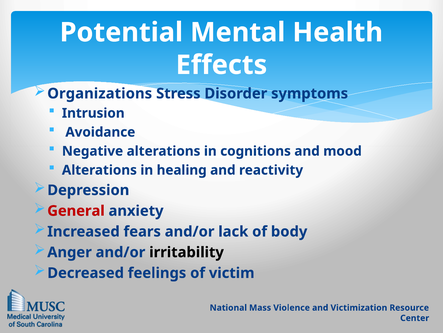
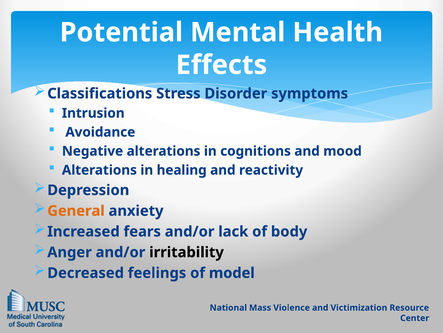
Organizations: Organizations -> Classifications
General colour: red -> orange
victim: victim -> model
